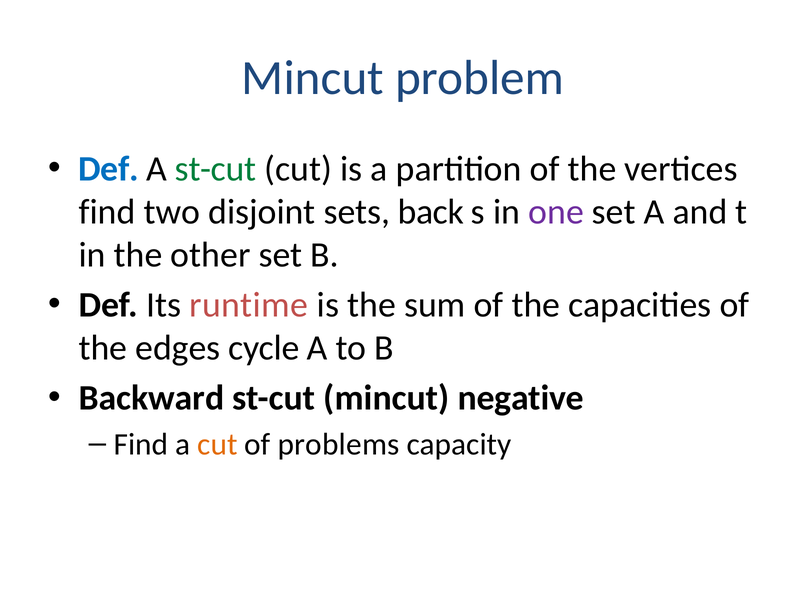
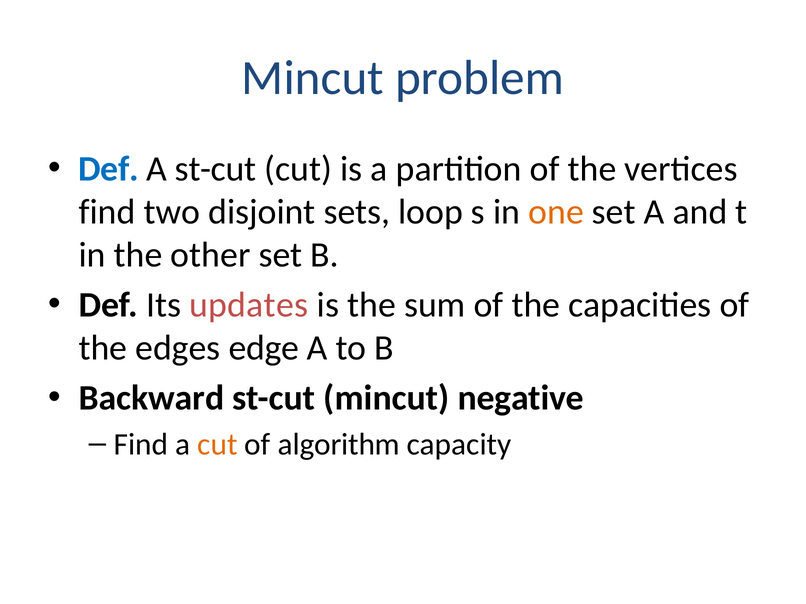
st-cut at (216, 169) colour: green -> black
back: back -> loop
one colour: purple -> orange
runtime: runtime -> updates
cycle: cycle -> edge
problems: problems -> algorithm
